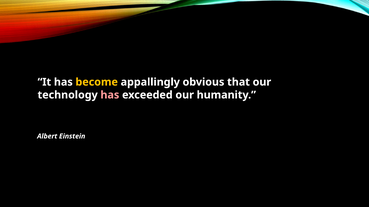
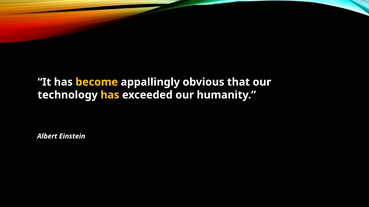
has at (110, 95) colour: pink -> yellow
